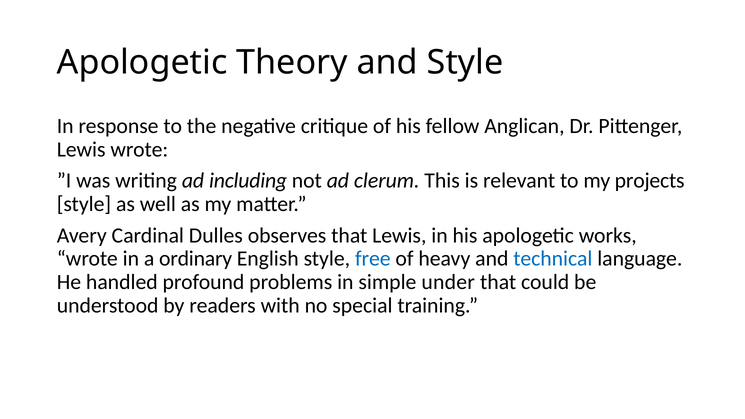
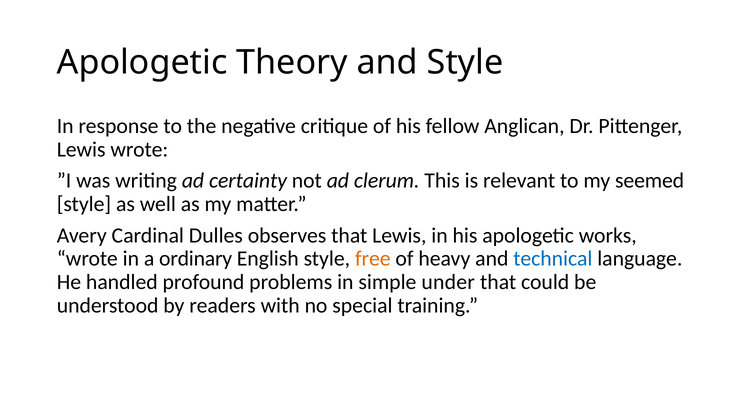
including: including -> certainty
projects: projects -> seemed
free colour: blue -> orange
